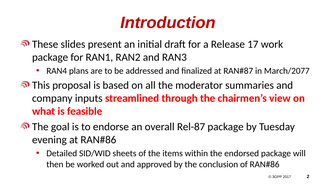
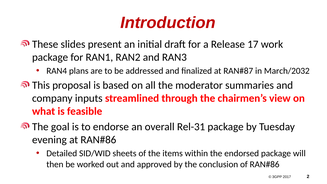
March/2077: March/2077 -> March/2032
Rel-87: Rel-87 -> Rel-31
